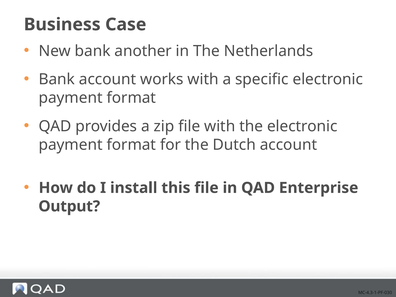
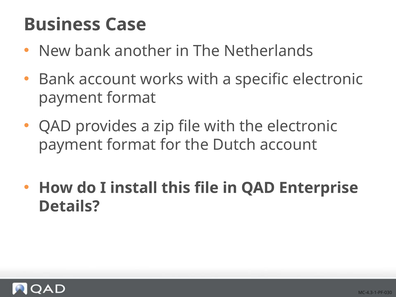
Output: Output -> Details
